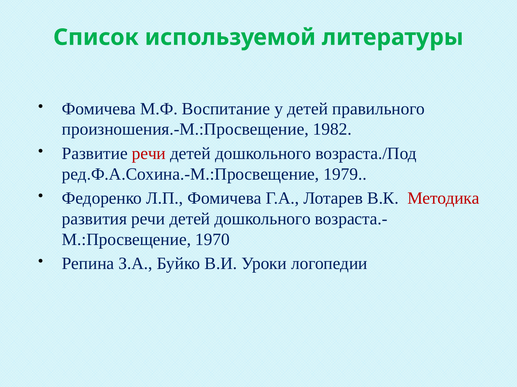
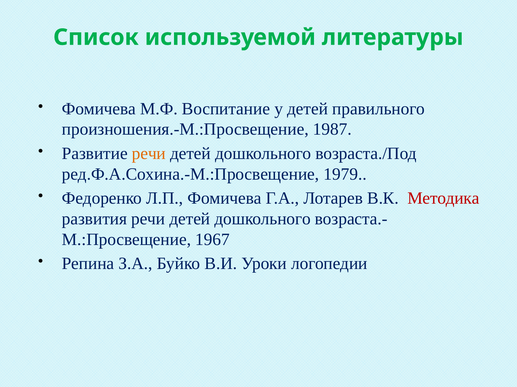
1982: 1982 -> 1987
речи at (149, 154) colour: red -> orange
1970: 1970 -> 1967
